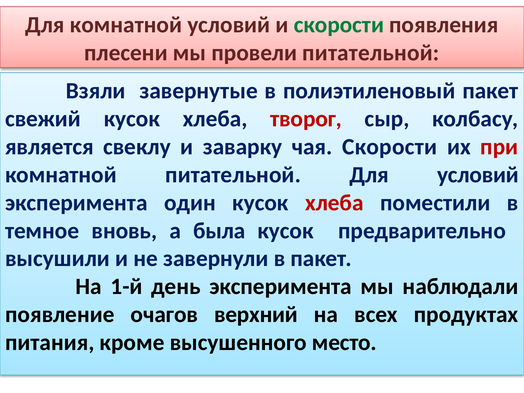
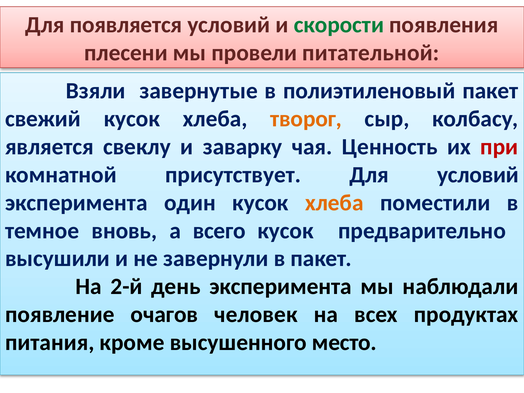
Для комнатной: комнатной -> появляется
творог colour: red -> orange
чая Скорости: Скорости -> Ценность
комнатной питательной: питательной -> присутствует
хлеба at (334, 203) colour: red -> orange
была: была -> всего
1-й: 1-й -> 2-й
верхний: верхний -> человек
